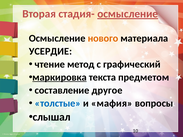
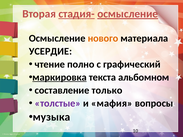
стадия- underline: none -> present
метод: метод -> полно
предметом: предметом -> альбомном
другое: другое -> только
толстые colour: blue -> purple
слышал: слышал -> музыка
